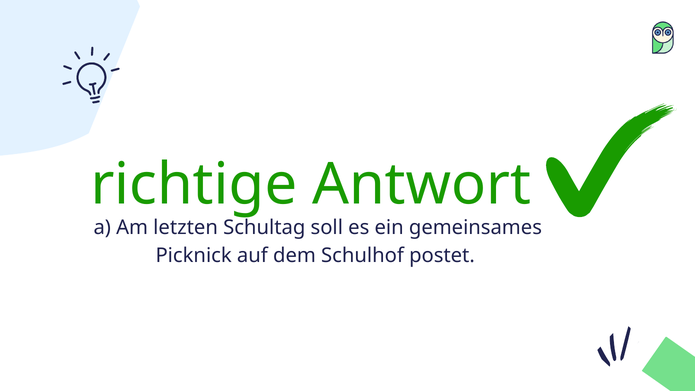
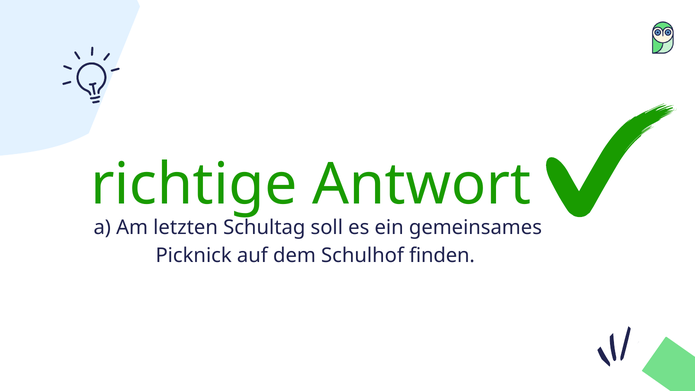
postet: postet -> finden
